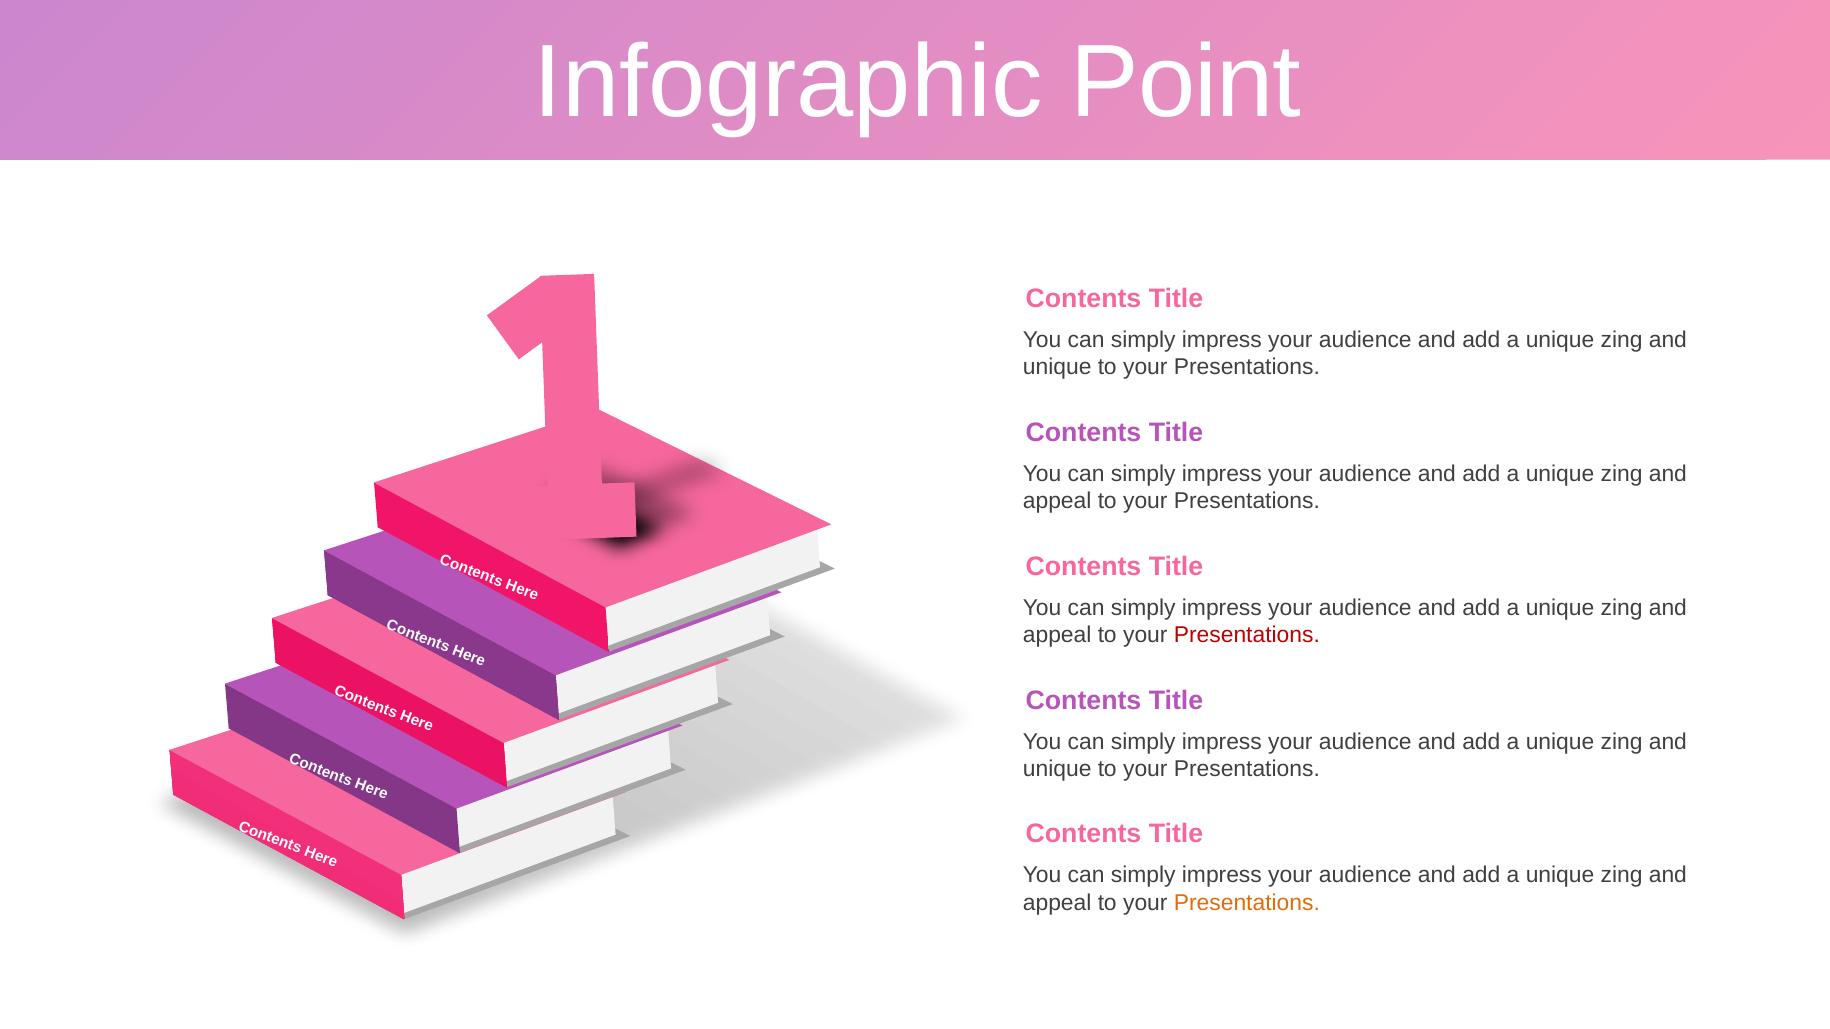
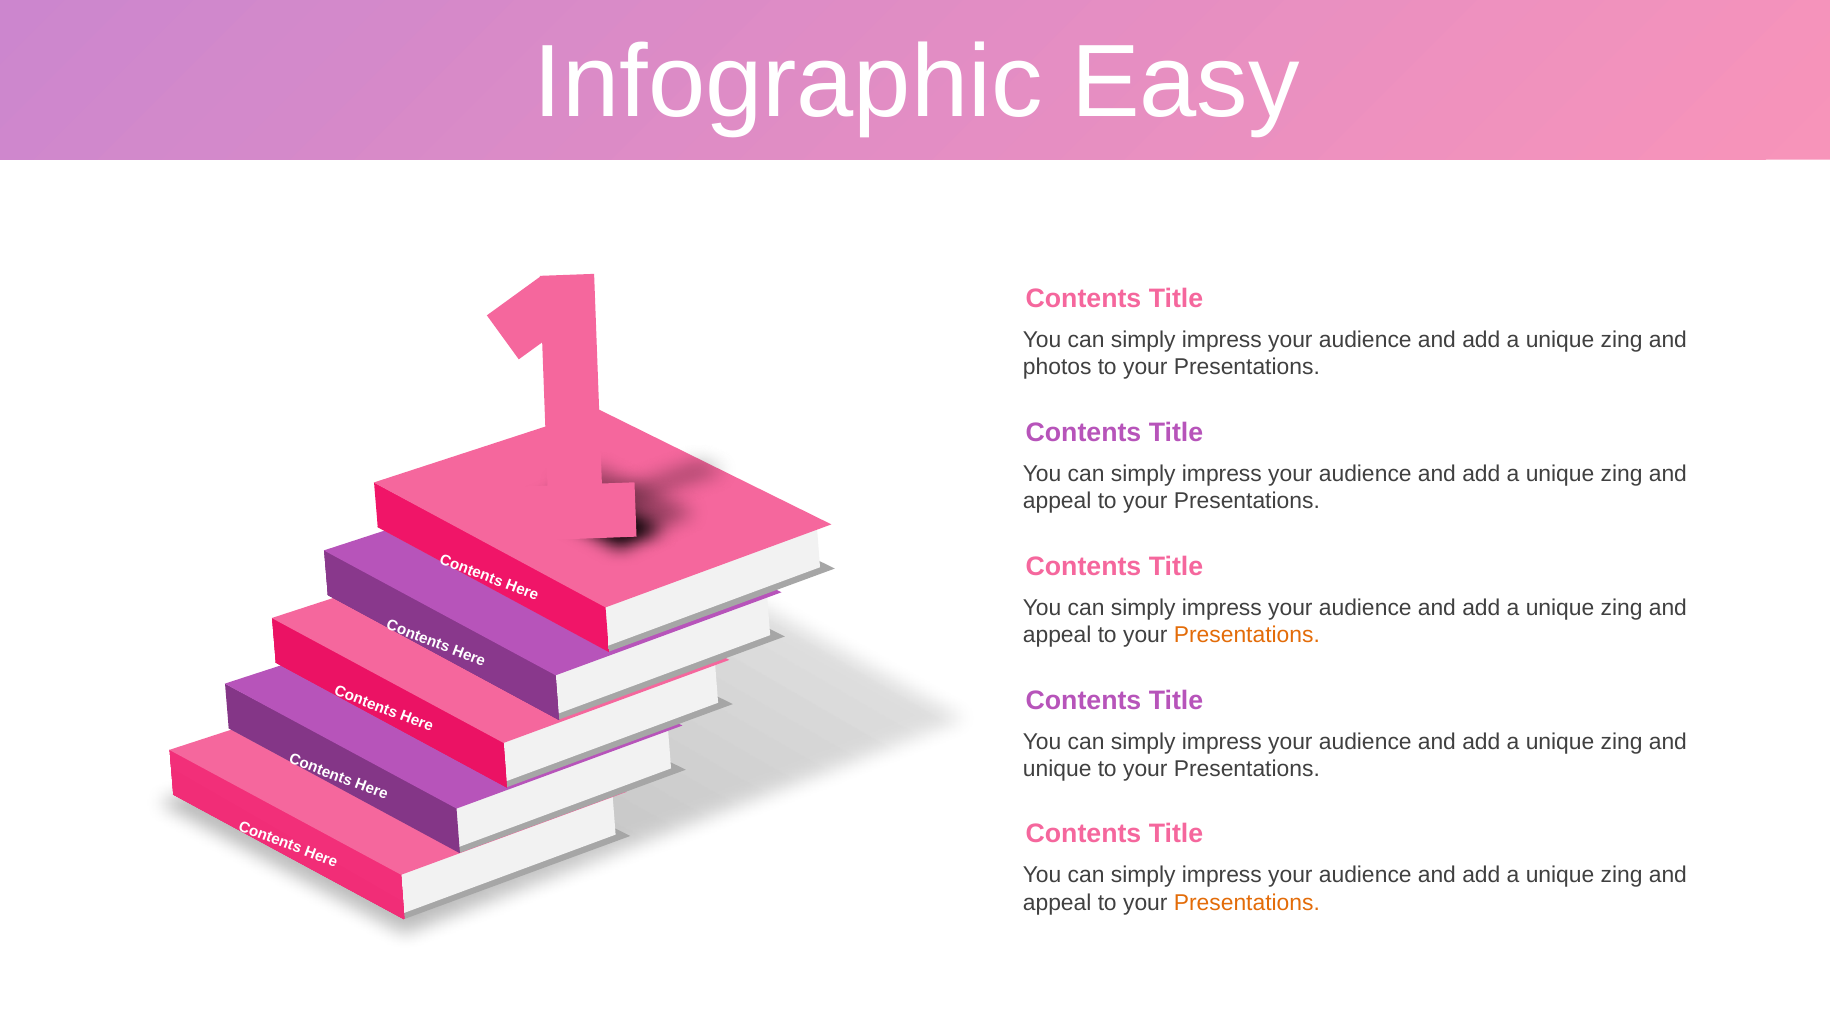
Point: Point -> Easy
unique at (1057, 368): unique -> photos
Presentations at (1247, 635) colour: red -> orange
